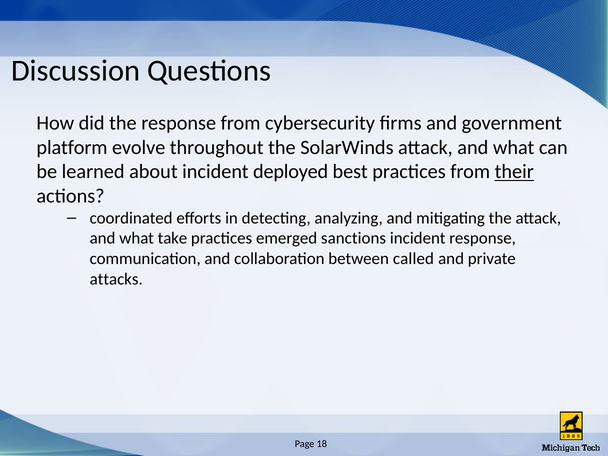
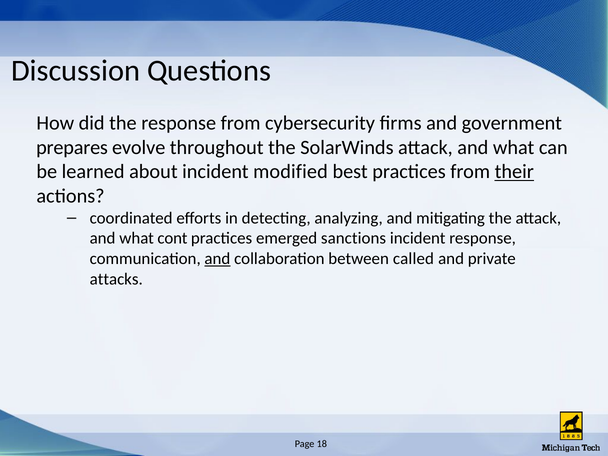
platform: platform -> prepares
deployed: deployed -> modified
take: take -> cont
and at (217, 259) underline: none -> present
